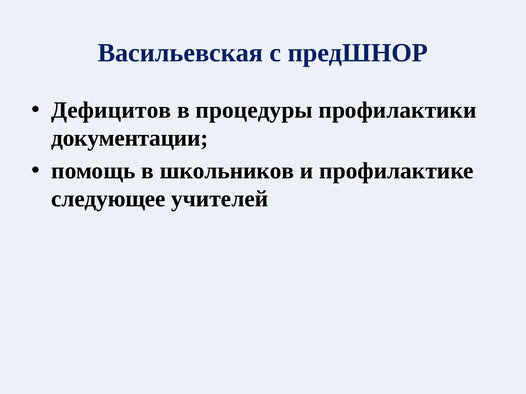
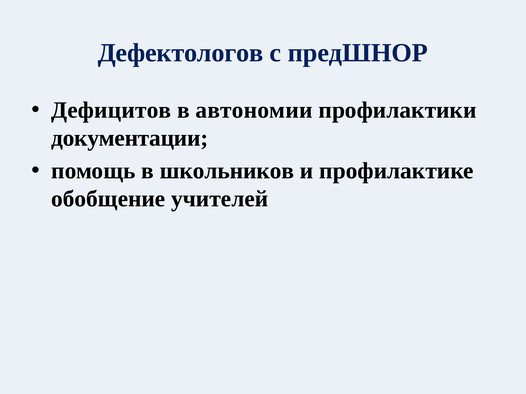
Васильевская: Васильевская -> Дефектологов
процедуры: процедуры -> автономии
следующее: следующее -> обобщение
